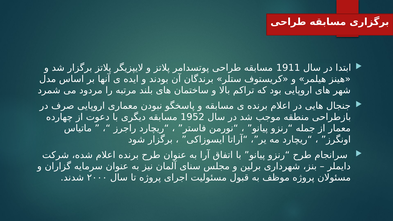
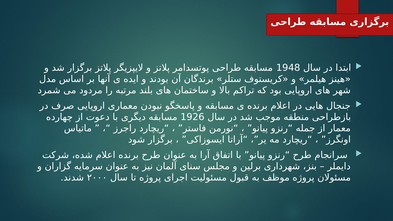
1911: 1911 -> 1948
1952: 1952 -> 1926
